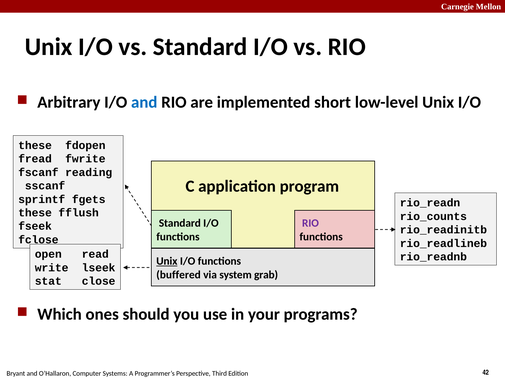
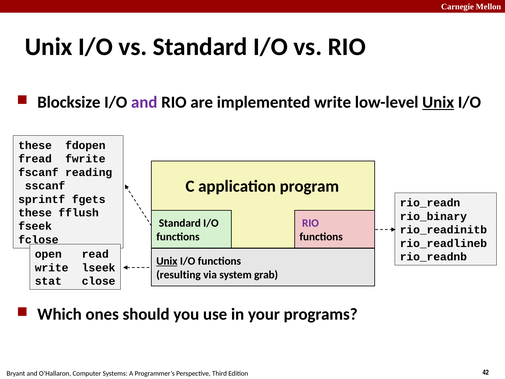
Arbitrary: Arbitrary -> Blocksize
and at (144, 102) colour: blue -> purple
implemented short: short -> write
Unix at (438, 102) underline: none -> present
rio_counts: rio_counts -> rio_binary
buffered: buffered -> resulting
